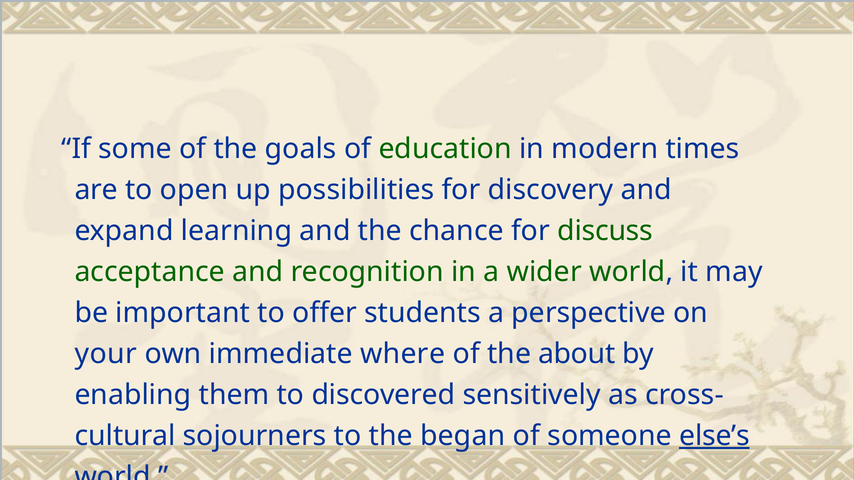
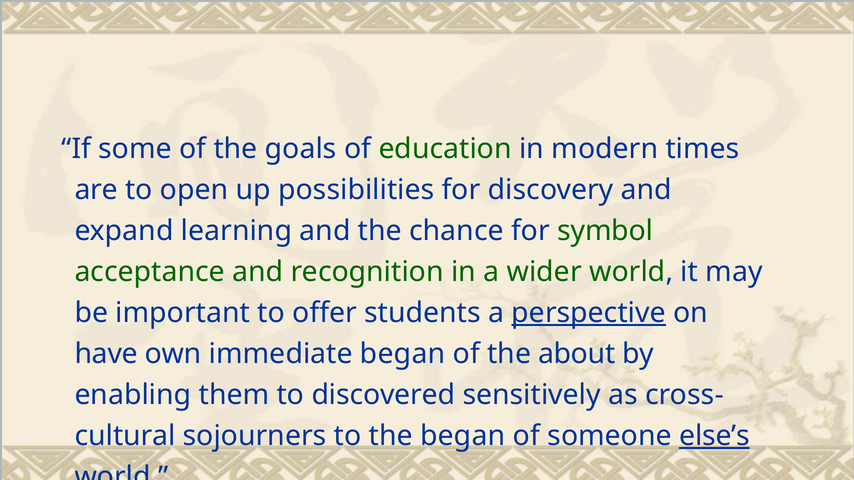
discuss: discuss -> symbol
perspective underline: none -> present
your: your -> have
immediate where: where -> began
